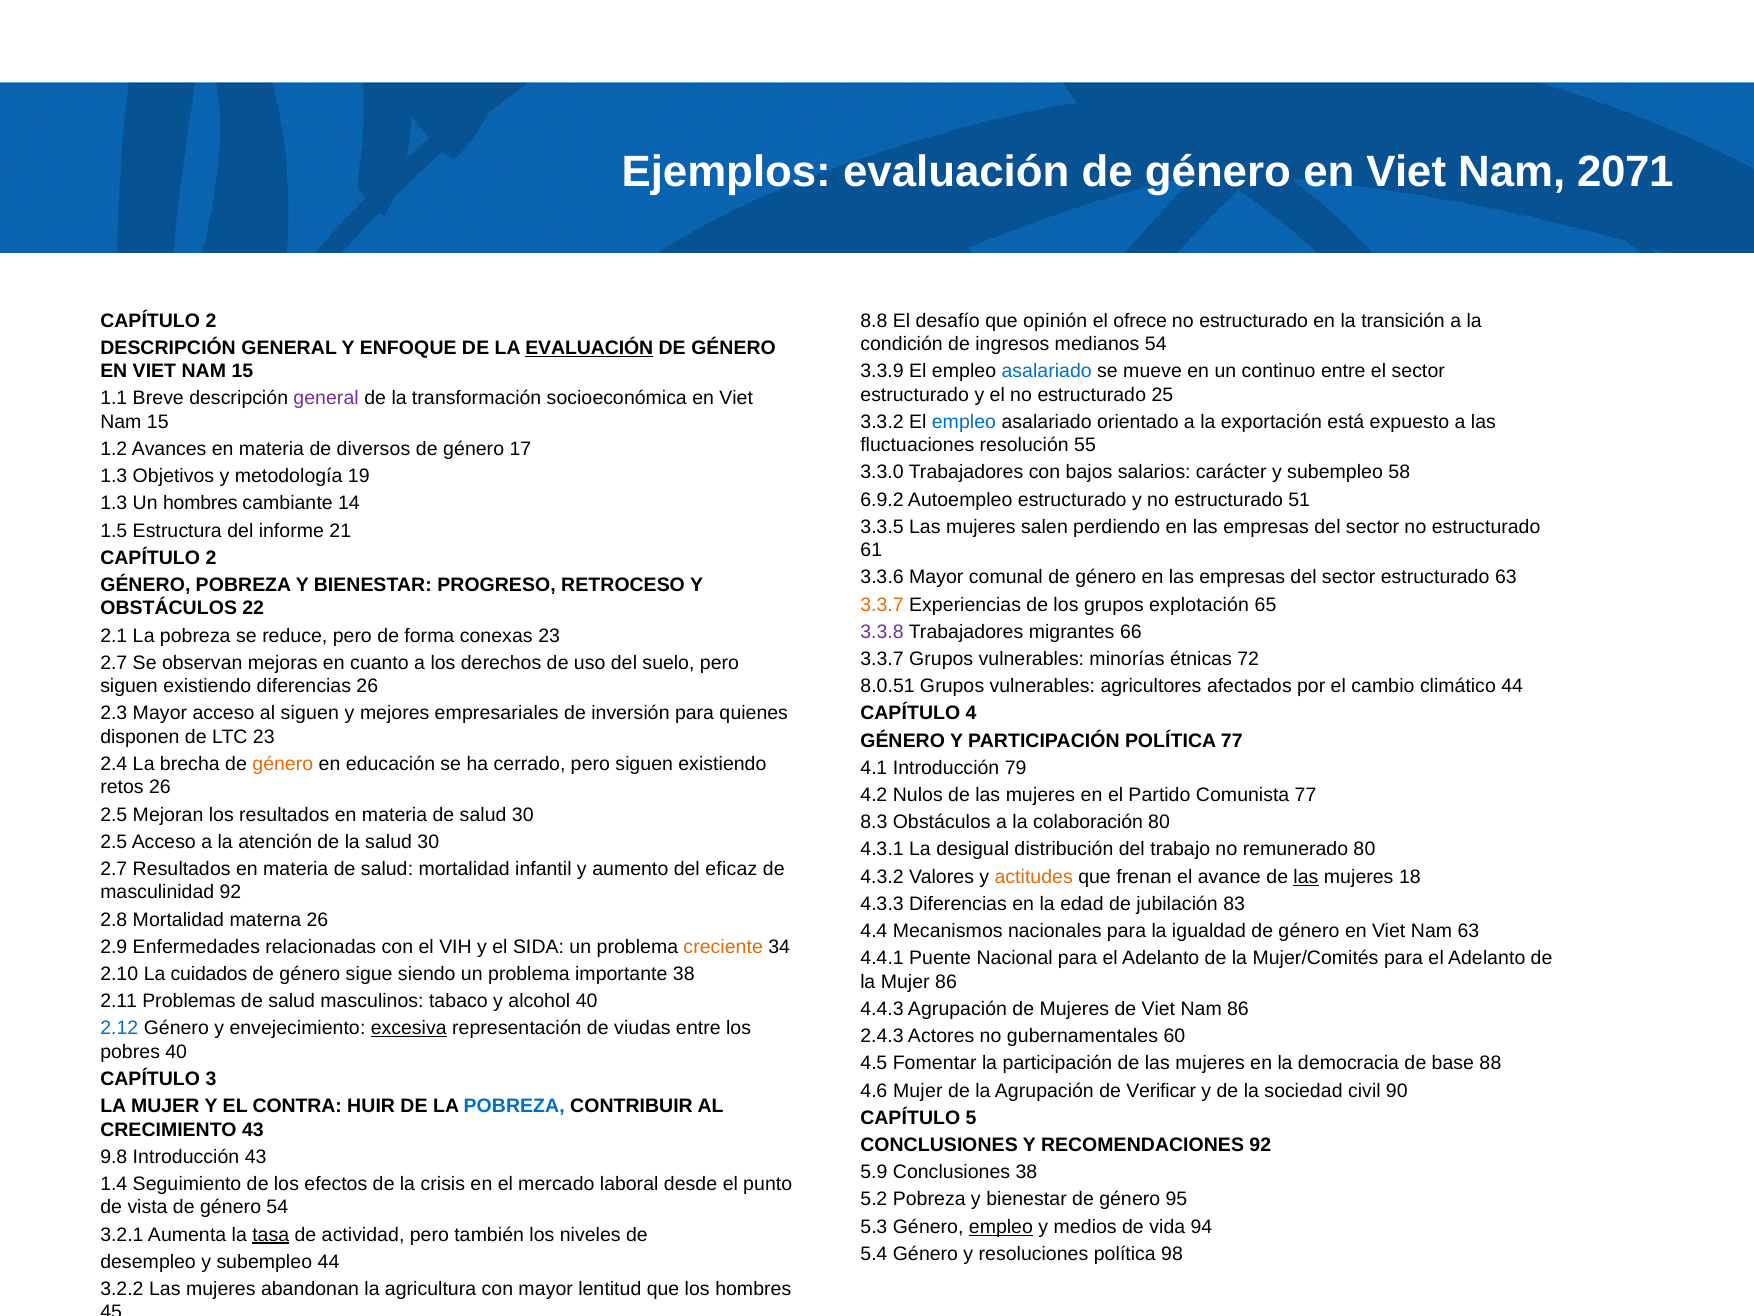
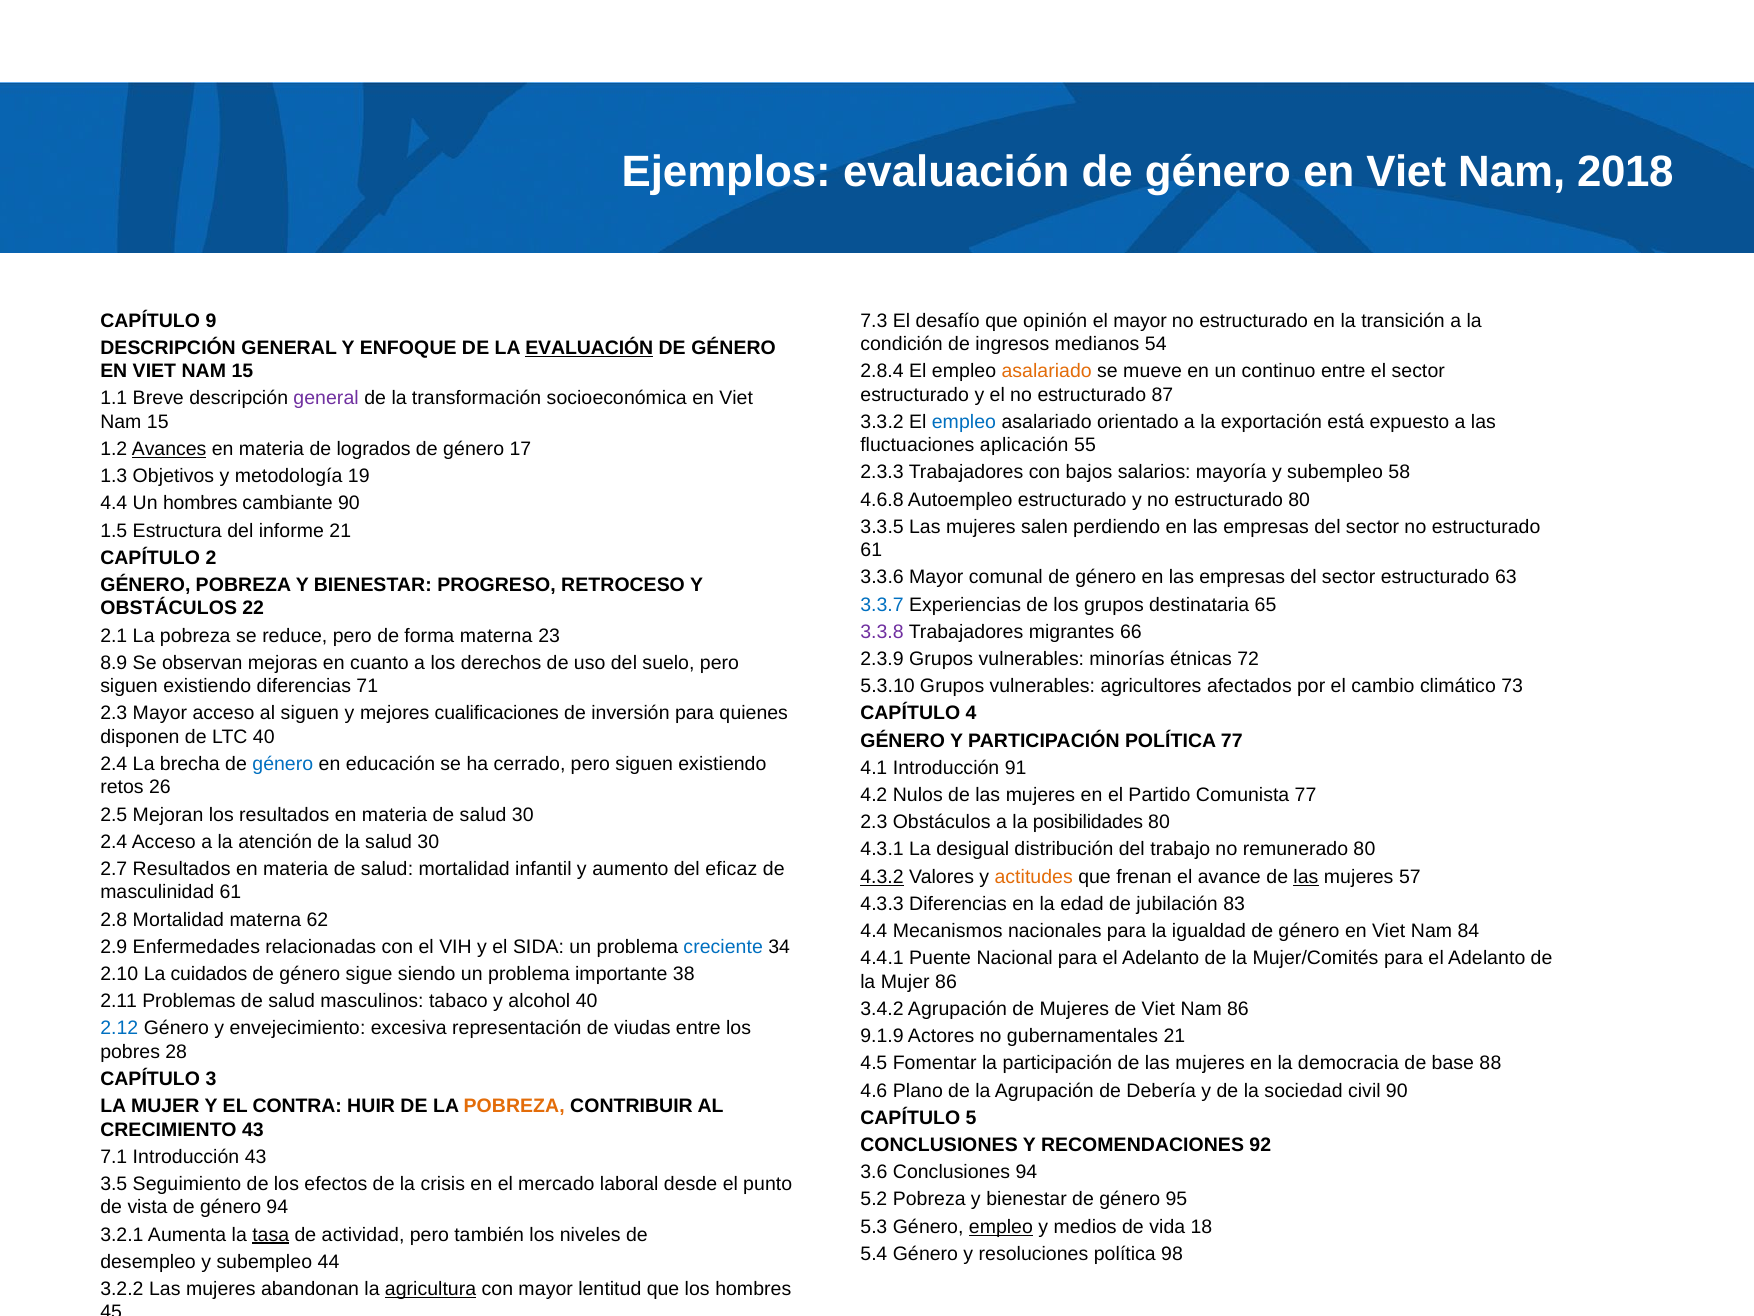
2071: 2071 -> 2018
2 at (211, 321): 2 -> 9
8.8: 8.8 -> 7.3
el ofrece: ofrece -> mayor
3.3.9: 3.3.9 -> 2.8.4
asalariado at (1047, 371) colour: blue -> orange
25: 25 -> 87
resolución: resolución -> aplicación
Avances underline: none -> present
diversos: diversos -> logrados
3.3.0: 3.3.0 -> 2.3.3
carácter: carácter -> mayoría
6.9.2: 6.9.2 -> 4.6.8
estructurado 51: 51 -> 80
1.3 at (114, 503): 1.3 -> 4.4
cambiante 14: 14 -> 90
3.3.7 at (882, 604) colour: orange -> blue
explotación: explotación -> destinataria
forma conexas: conexas -> materna
3.3.7 at (882, 659): 3.3.7 -> 2.3.9
2.7 at (114, 663): 2.7 -> 8.9
diferencias 26: 26 -> 71
8.0.51: 8.0.51 -> 5.3.10
climático 44: 44 -> 73
empresariales: empresariales -> cualificaciones
LTC 23: 23 -> 40
género at (283, 764) colour: orange -> blue
79: 79 -> 91
8.3 at (874, 822): 8.3 -> 2.3
colaboración: colaboración -> posibilidades
2.5 at (114, 842): 2.5 -> 2.4
4.3.2 underline: none -> present
18: 18 -> 57
masculinidad 92: 92 -> 61
materna 26: 26 -> 62
Nam 63: 63 -> 84
creciente colour: orange -> blue
4.4.3: 4.4.3 -> 3.4.2
excesiva underline: present -> none
2.4.3: 2.4.3 -> 9.1.9
gubernamentales 60: 60 -> 21
pobres 40: 40 -> 28
4.6 Mujer: Mujer -> Plano
Verificar: Verificar -> Debería
POBREZA at (514, 1106) colour: blue -> orange
9.8: 9.8 -> 7.1
5.9: 5.9 -> 3.6
Conclusiones 38: 38 -> 94
1.4: 1.4 -> 3.5
género 54: 54 -> 94
94: 94 -> 18
agricultura underline: none -> present
